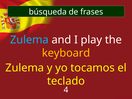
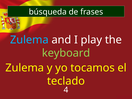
keyboard colour: yellow -> light green
